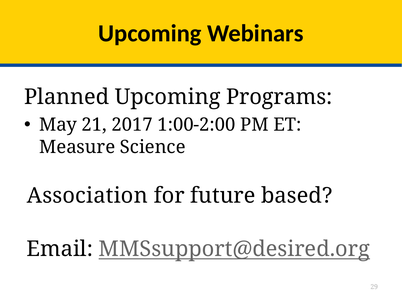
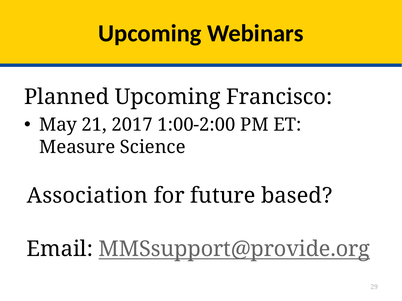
Programs: Programs -> Francisco
MMSsupport@desired.org: MMSsupport@desired.org -> MMSsupport@provide.org
